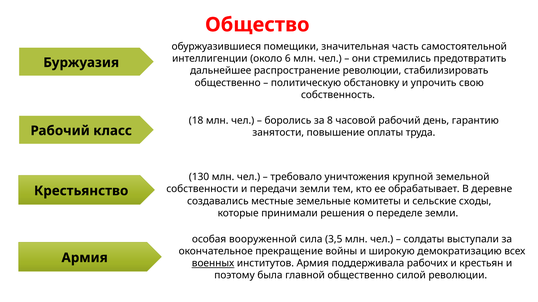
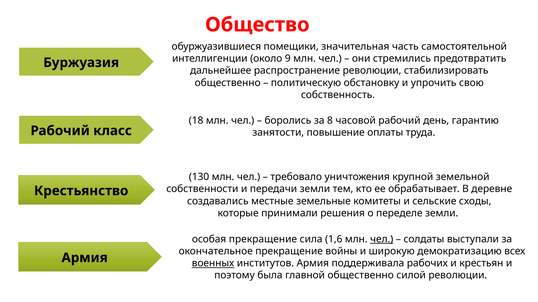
6: 6 -> 9
особая вооруженной: вооруженной -> прекращение
3,5: 3,5 -> 1,6
чел at (382, 240) underline: none -> present
